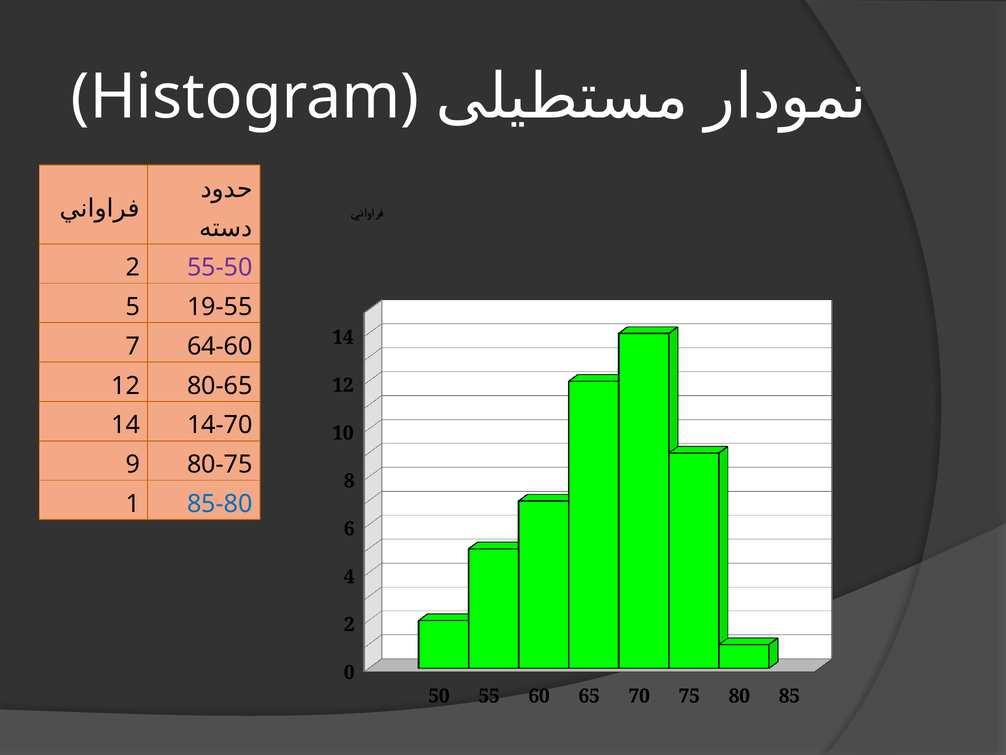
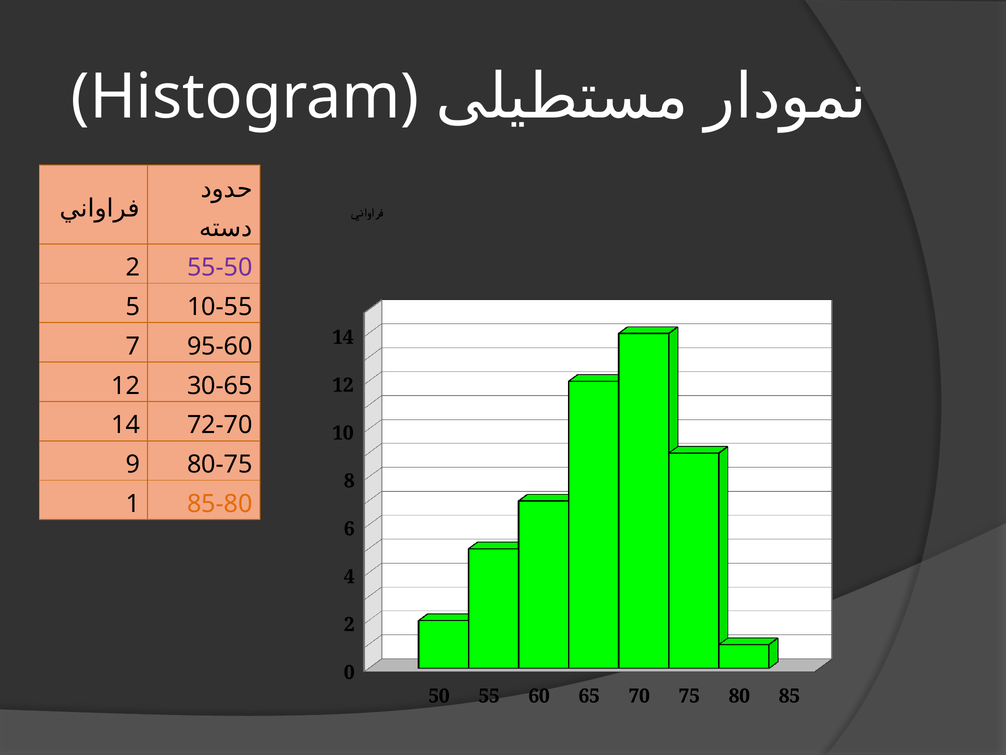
19-55: 19-55 -> 10-55
64-60: 64-60 -> 95-60
80-65: 80-65 -> 30-65
14-70: 14-70 -> 72-70
85-80 colour: blue -> orange
